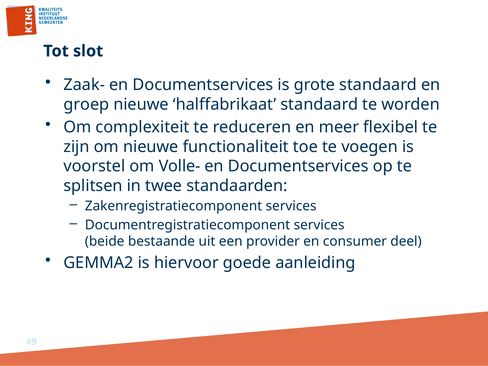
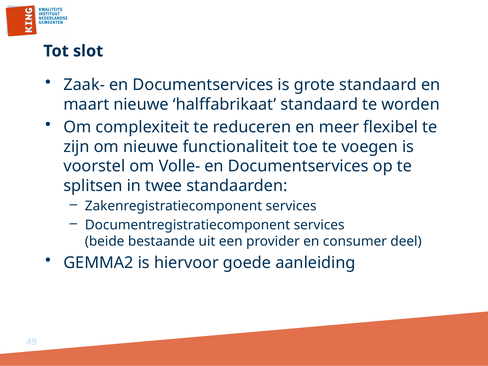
groep: groep -> maart
